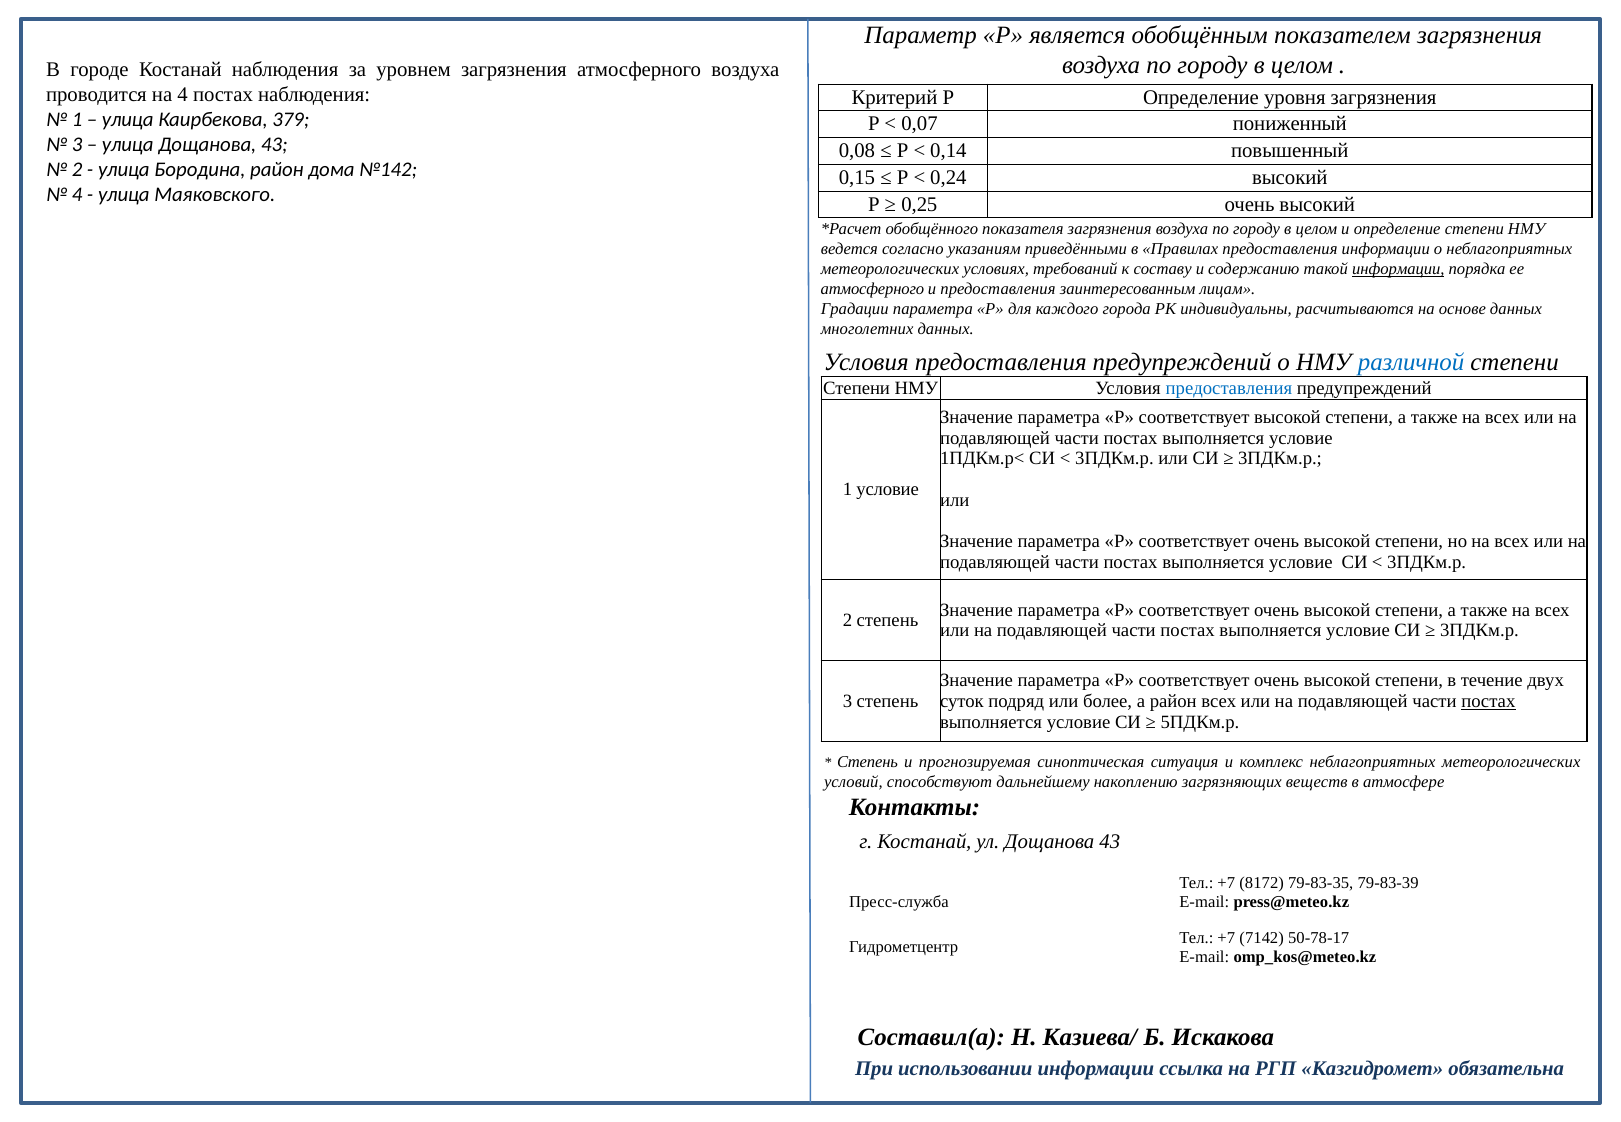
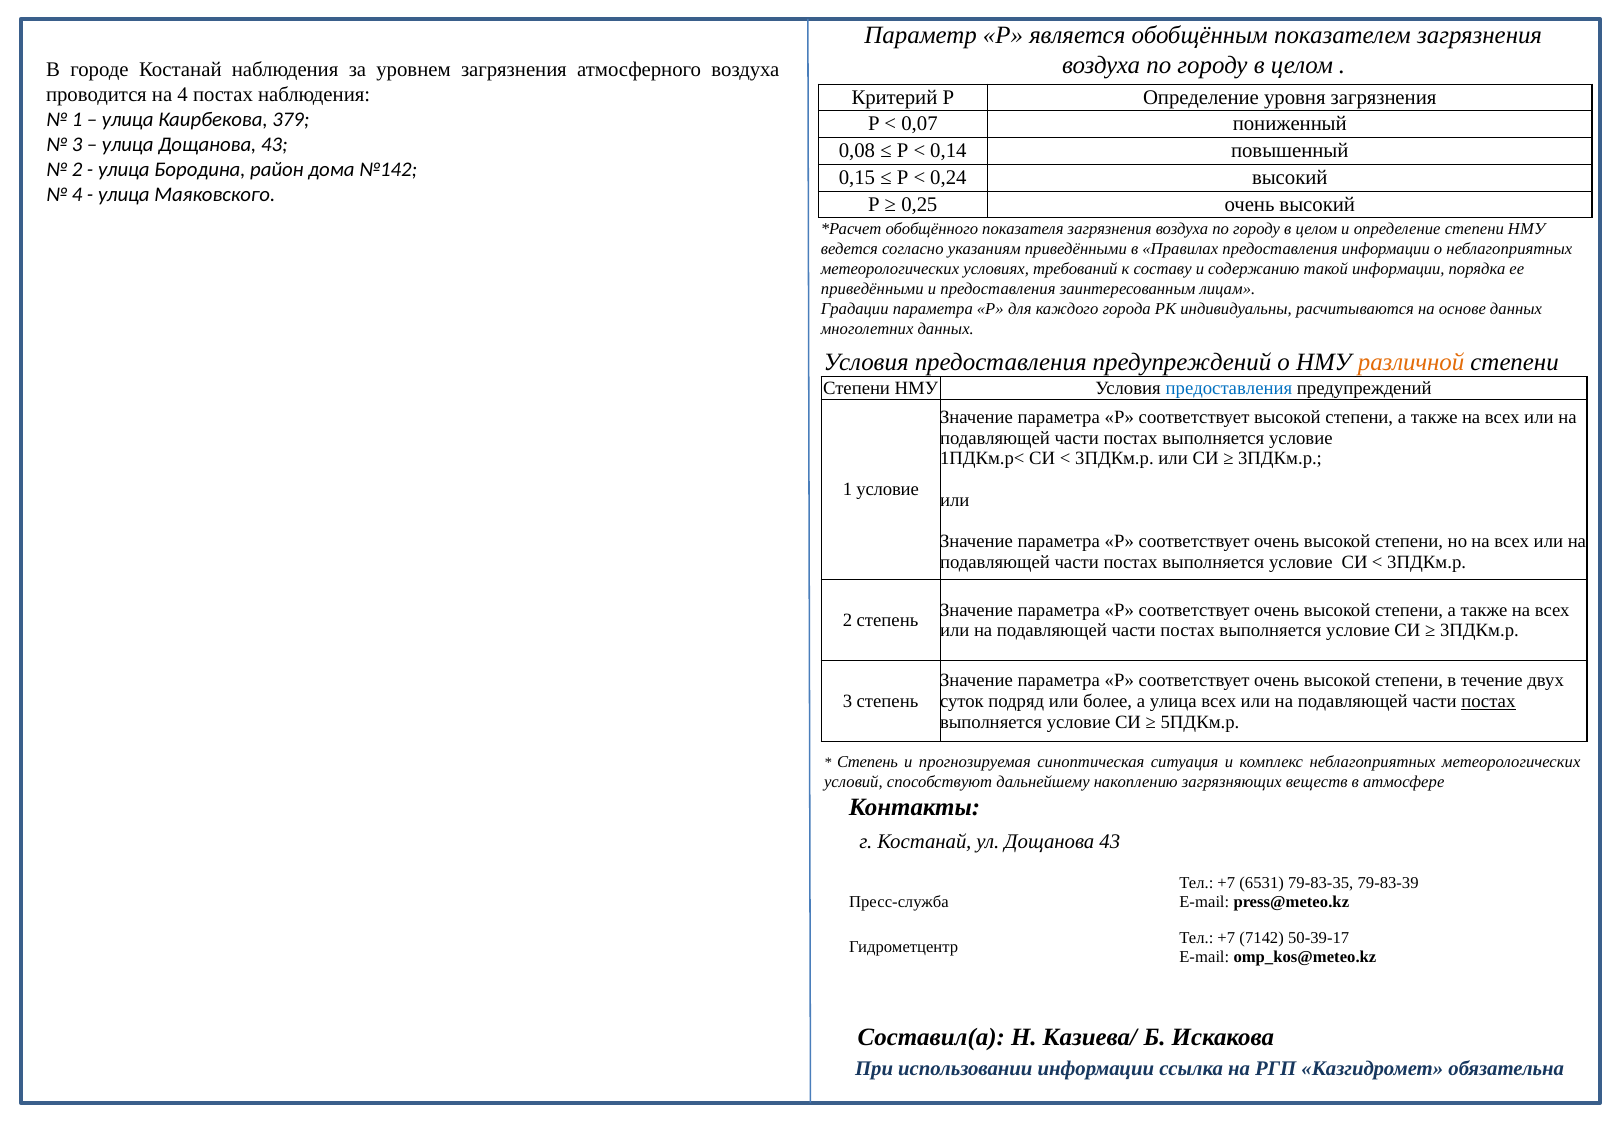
информации at (1398, 269) underline: present -> none
атмосферного at (872, 289): атмосферного -> приведёнными
различной colour: blue -> orange
а район: район -> улица
8172: 8172 -> 6531
50-78-17: 50-78-17 -> 50-39-17
